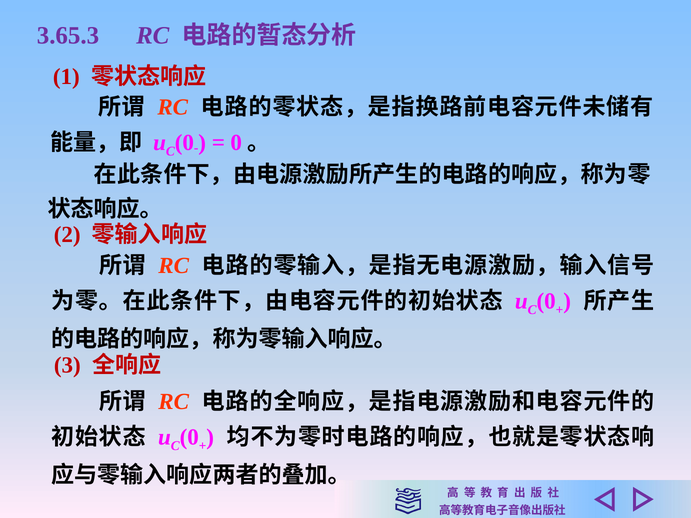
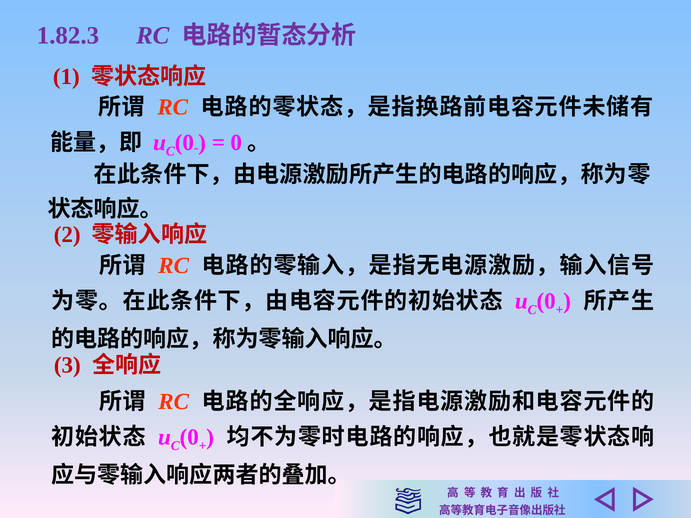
3.65.3: 3.65.3 -> 1.82.3
